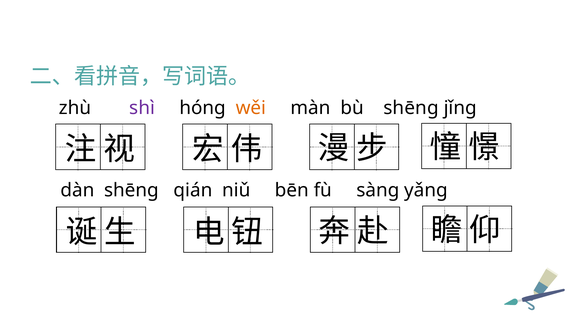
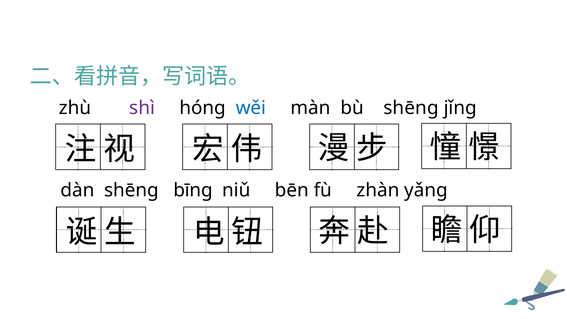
wěi colour: orange -> blue
qián: qián -> bīng
sàng: sàng -> zhàn
